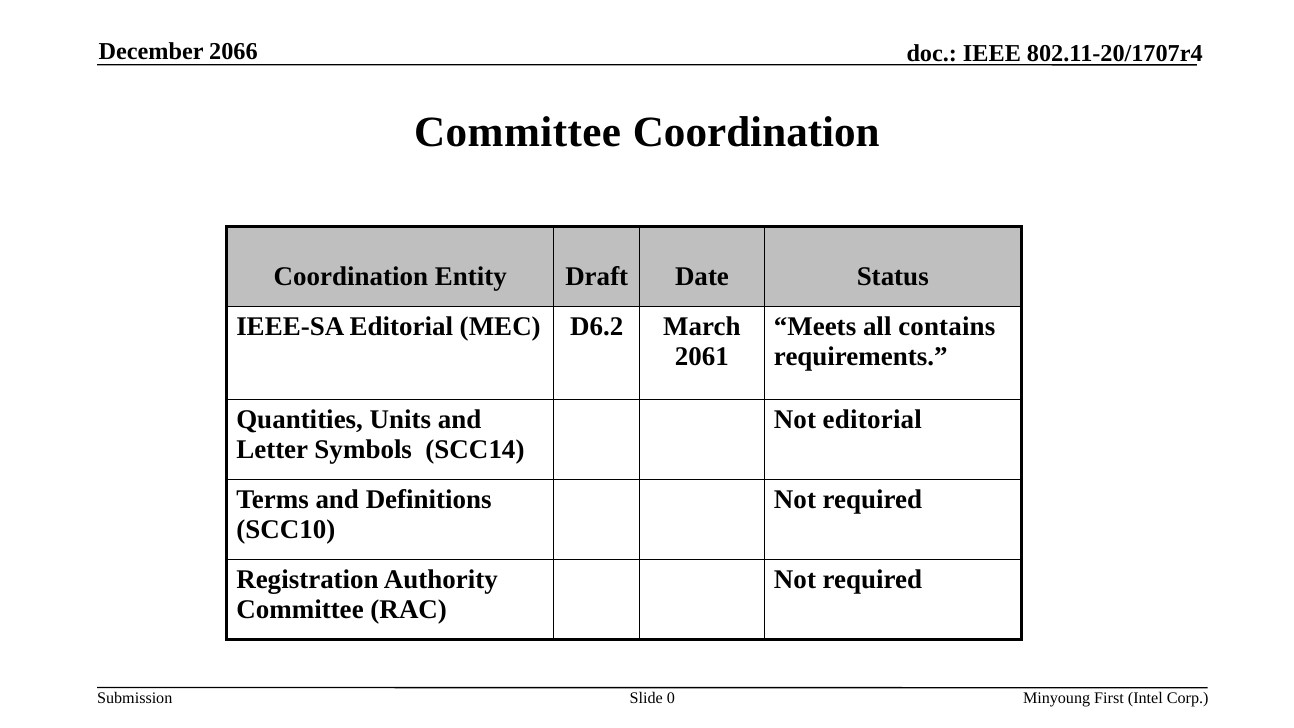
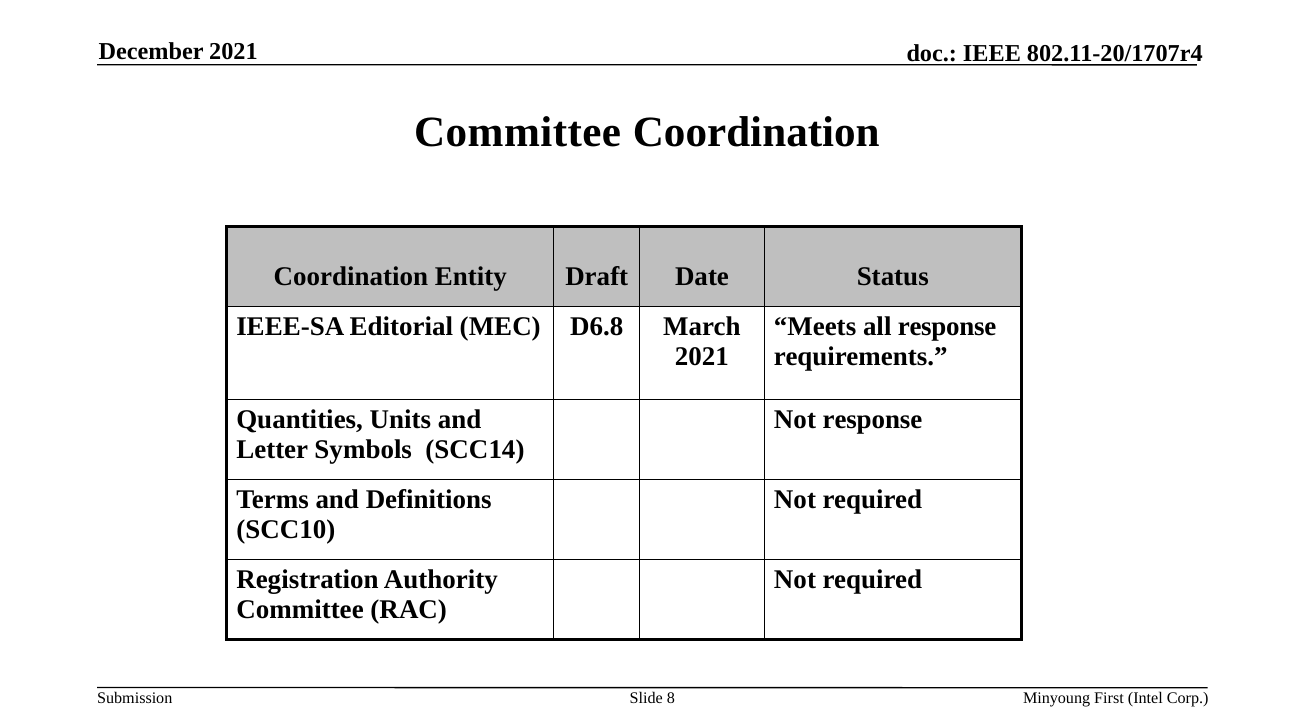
December 2066: 2066 -> 2021
D6.2: D6.2 -> D6.8
all contains: contains -> response
2061 at (702, 356): 2061 -> 2021
Not editorial: editorial -> response
0: 0 -> 8
